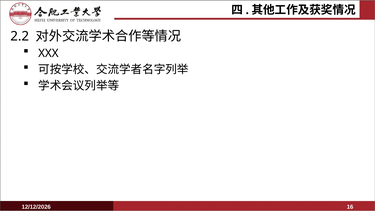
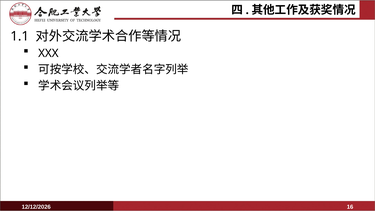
2.2: 2.2 -> 1.1
